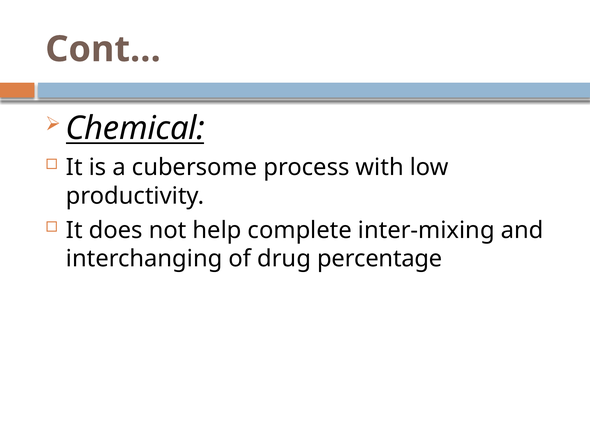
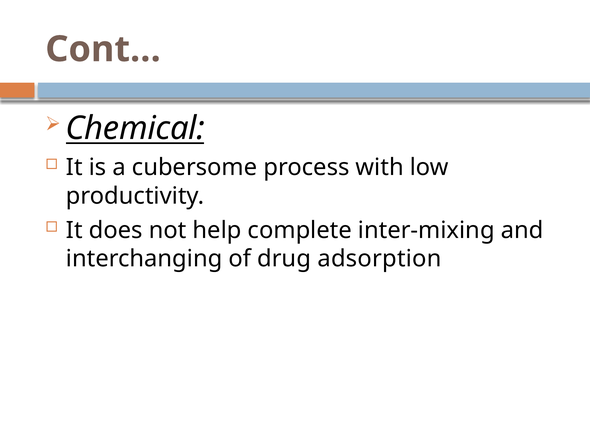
percentage: percentage -> adsorption
